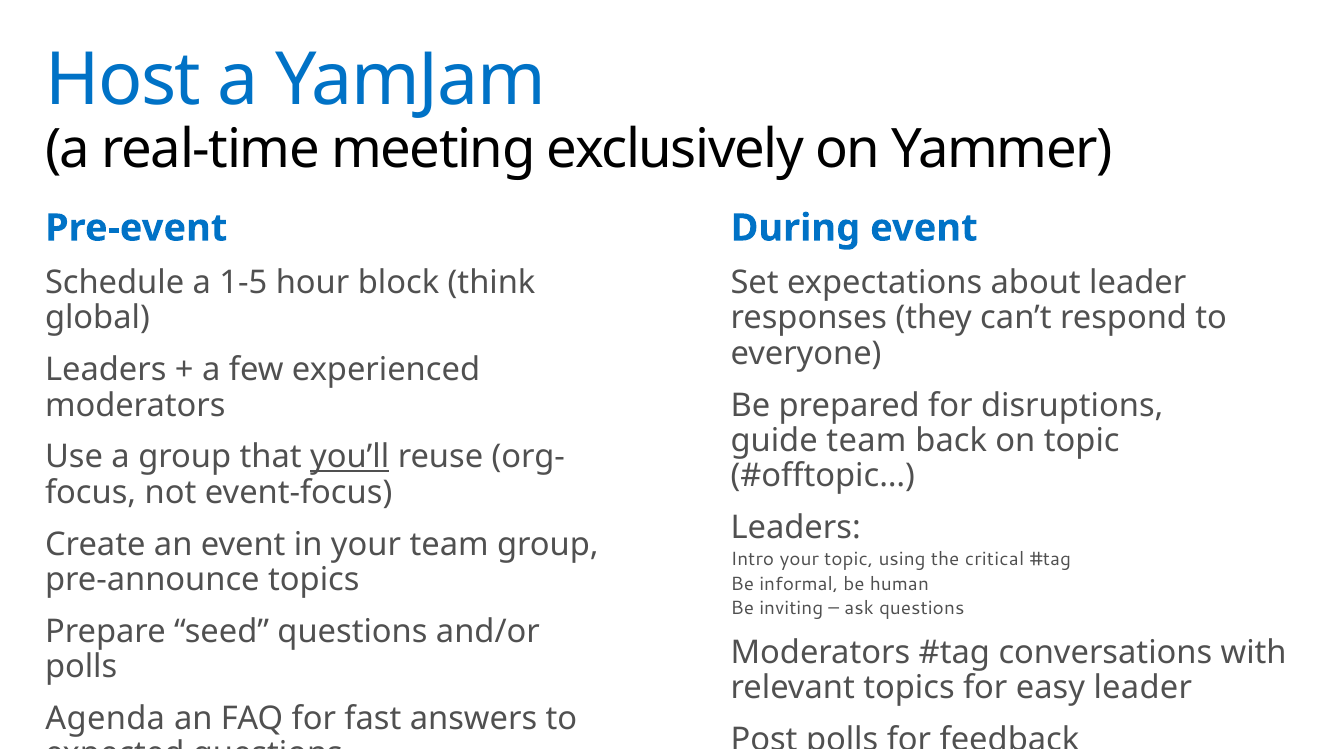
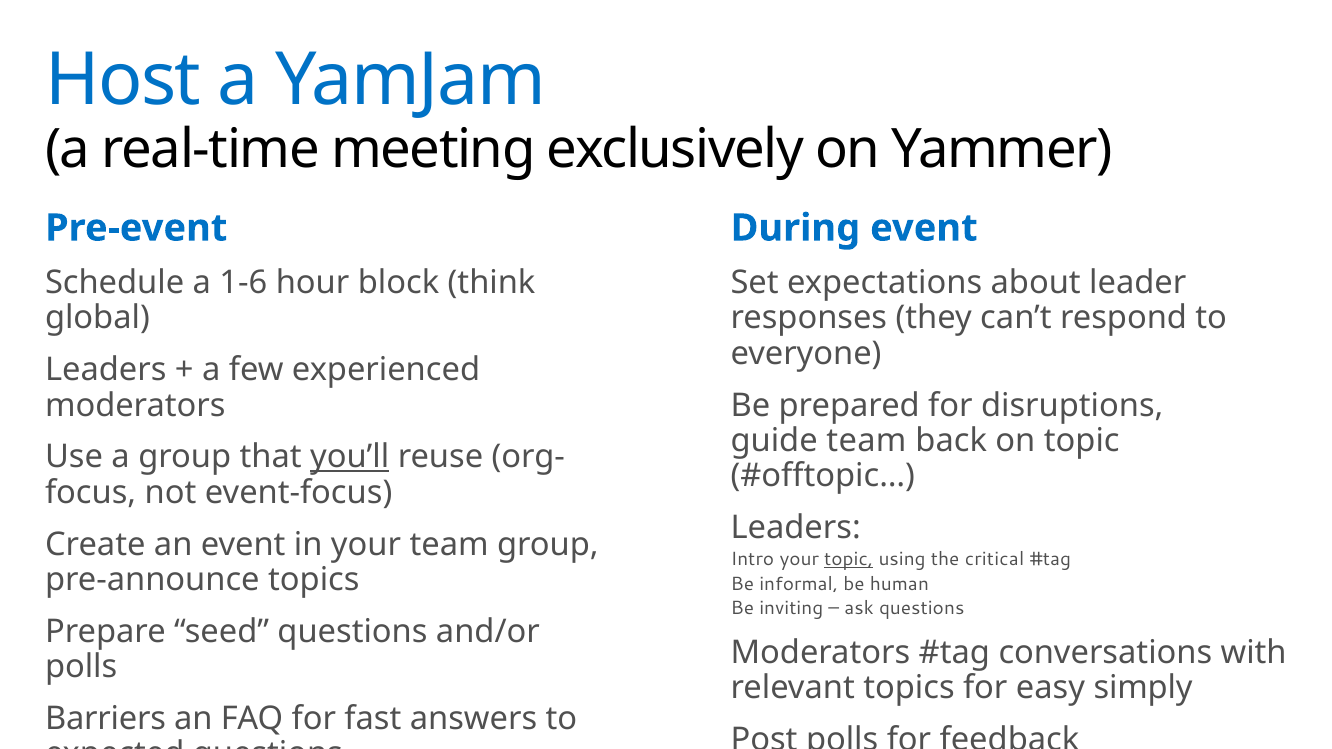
1-5: 1-5 -> 1-6
topic at (849, 560) underline: none -> present
easy leader: leader -> simply
Agenda: Agenda -> Barriers
